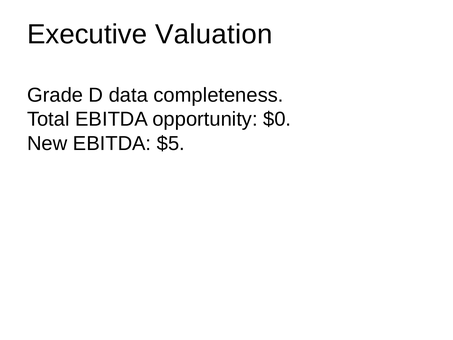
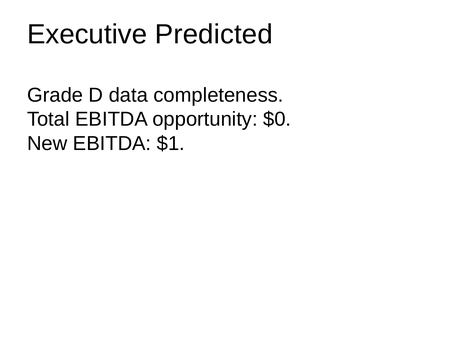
Valuation: Valuation -> Predicted
$5: $5 -> $1
